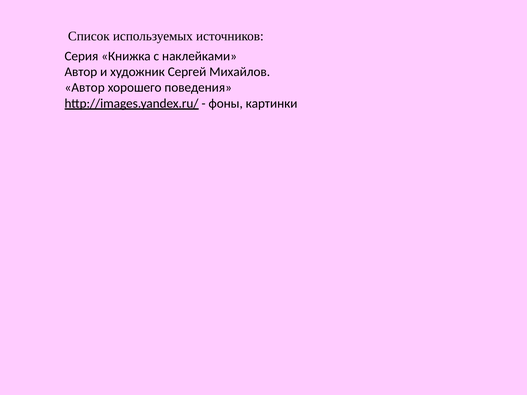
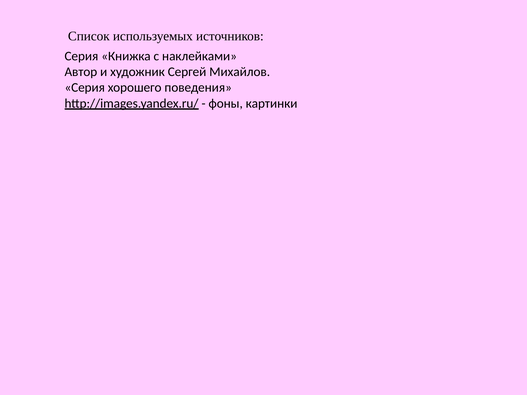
Автор at (85, 88): Автор -> Серия
